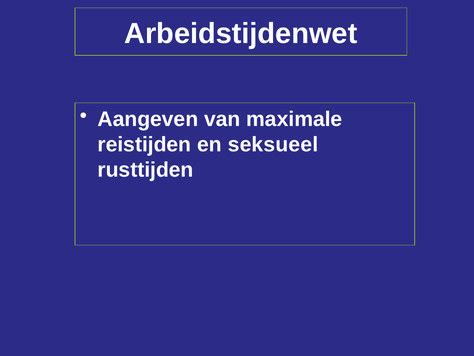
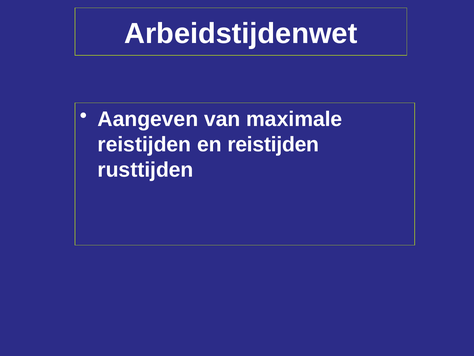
en seksueel: seksueel -> reistijden
